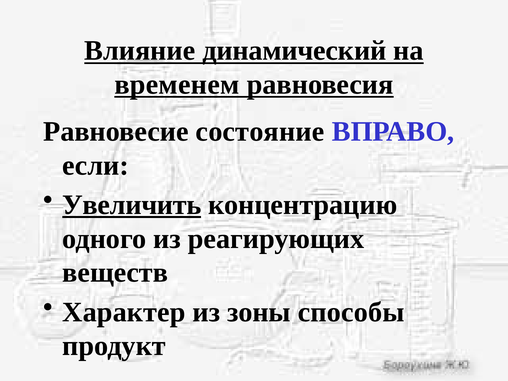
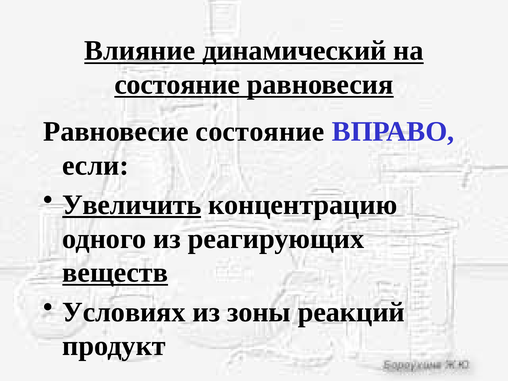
временем at (177, 85): временем -> состояние
веществ underline: none -> present
Характер: Характер -> Условиях
способы: способы -> реакций
